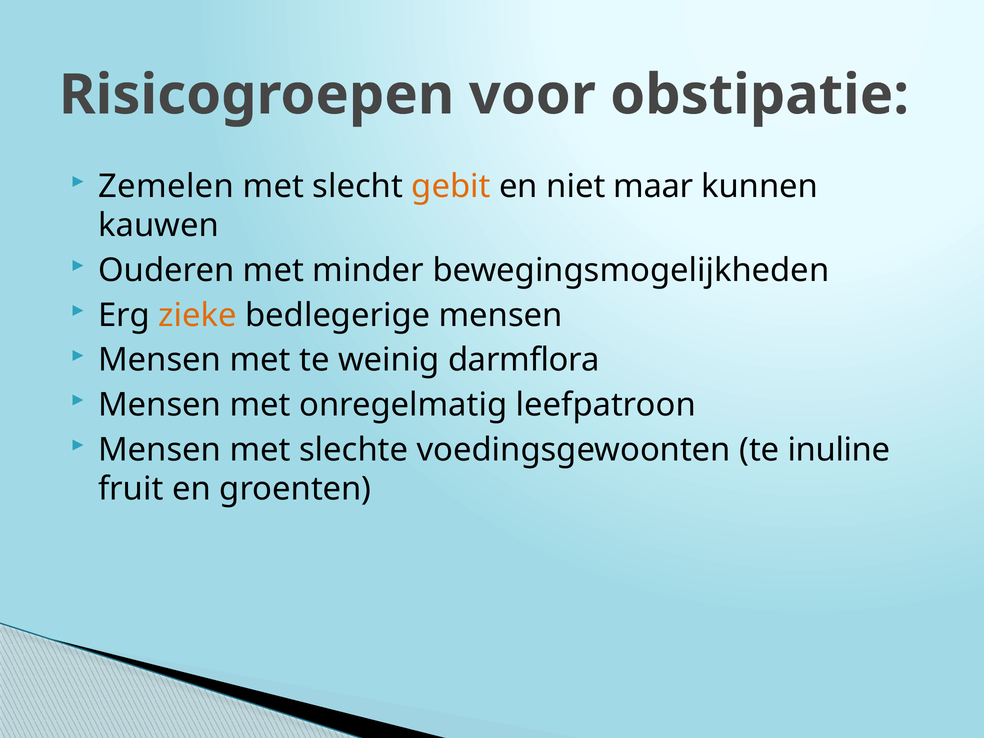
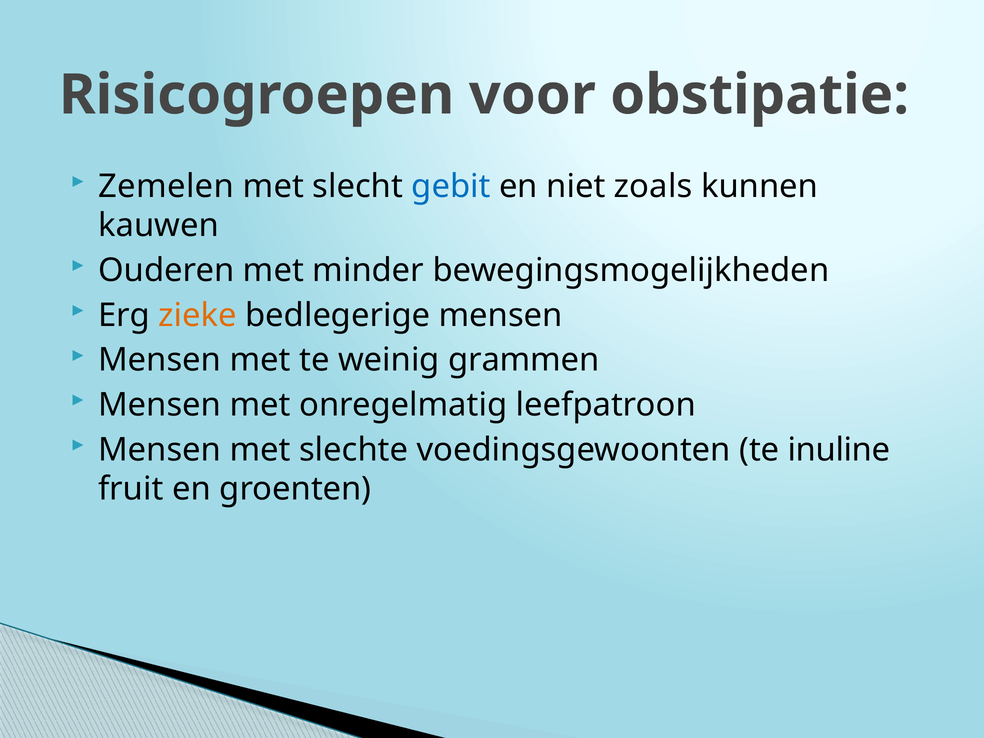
gebit colour: orange -> blue
maar: maar -> zoals
darmflora: darmflora -> grammen
